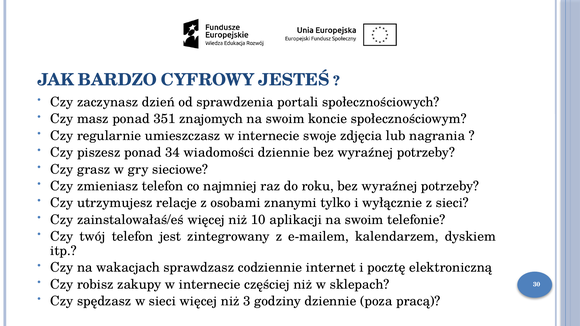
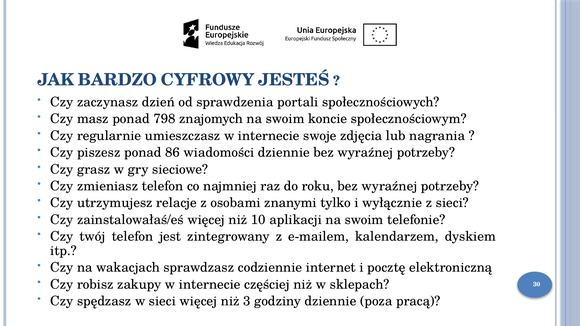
351: 351 -> 798
34: 34 -> 86
